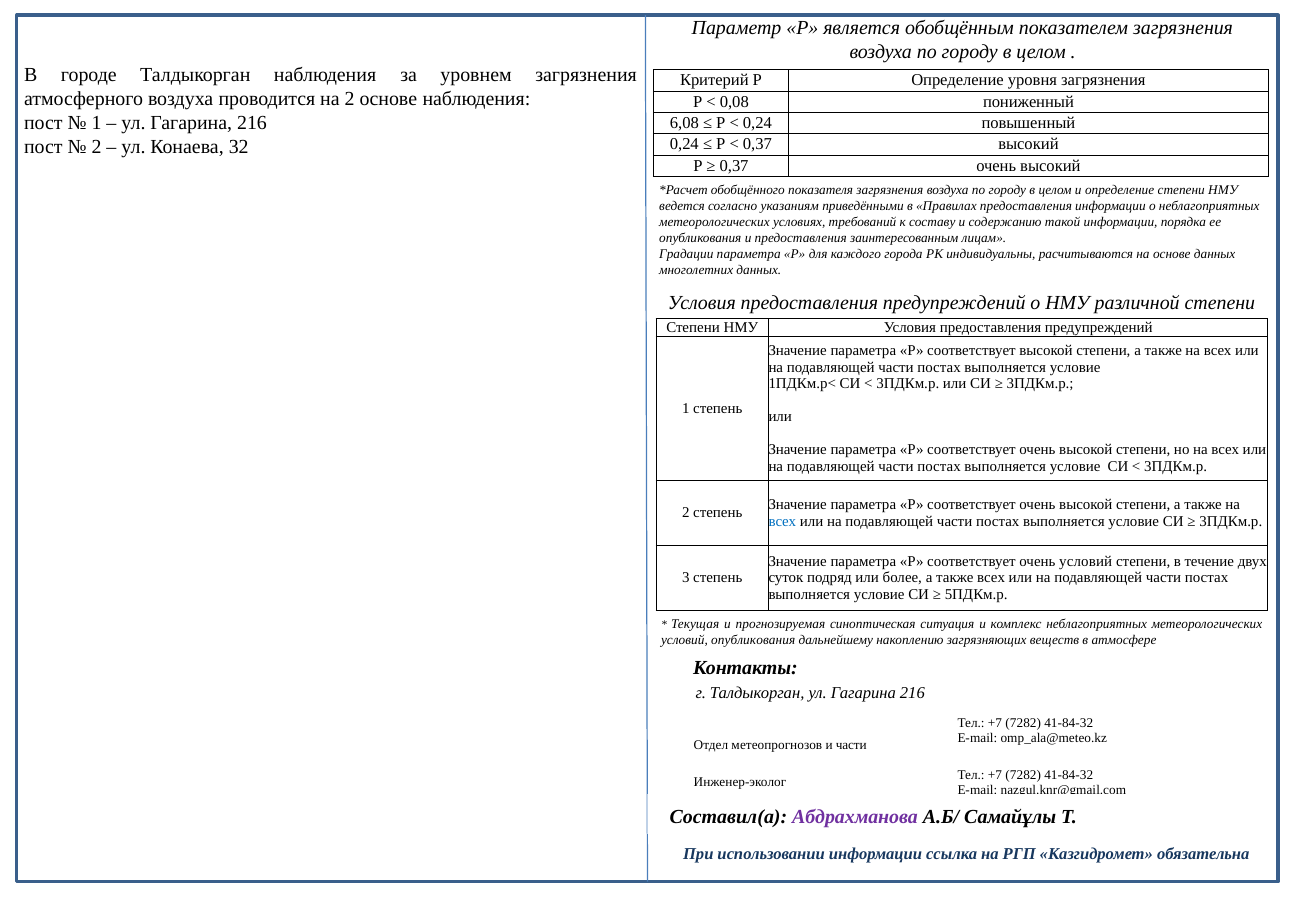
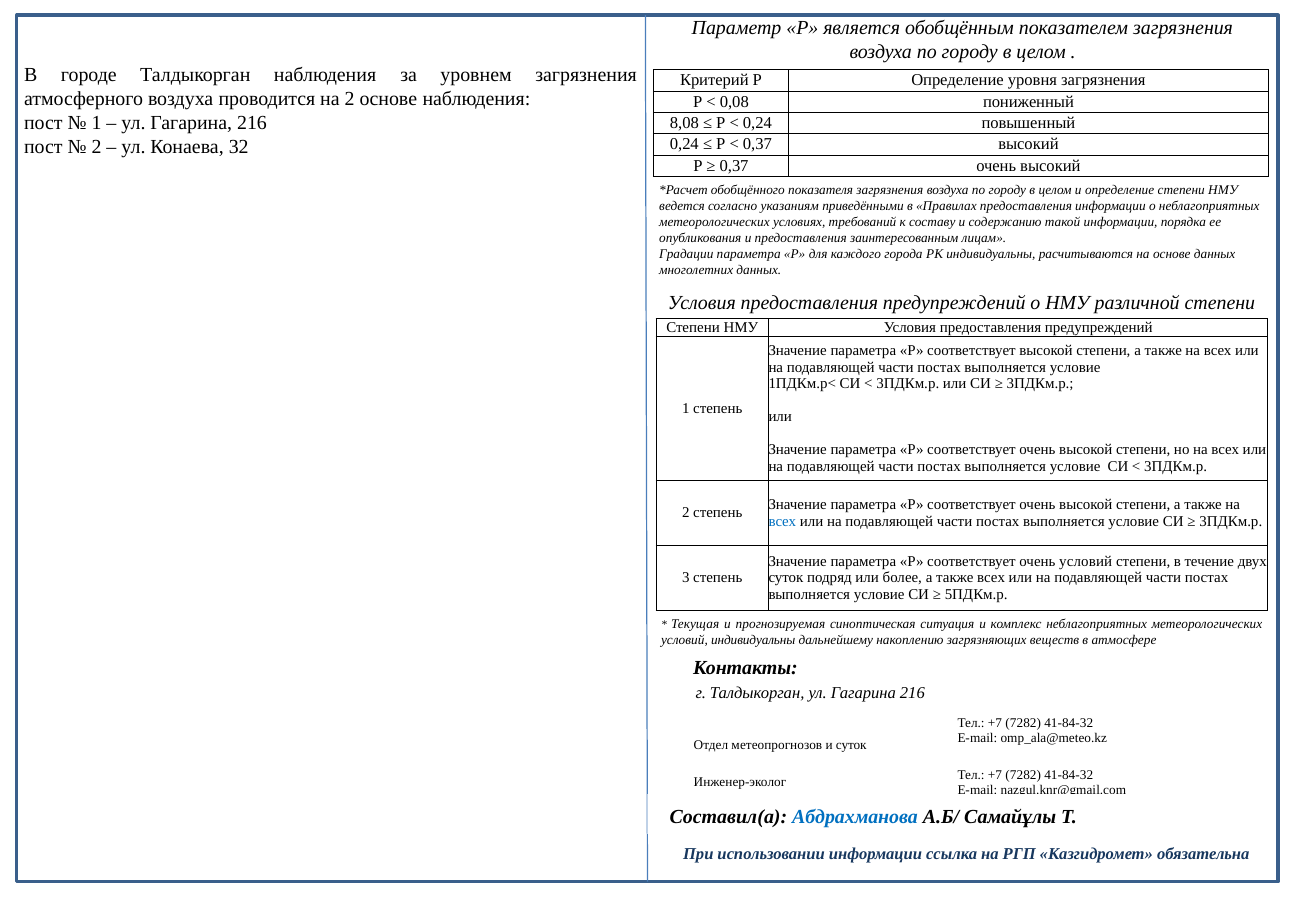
6,08: 6,08 -> 8,08
условий опубликования: опубликования -> индивидуальны
и части: части -> суток
Абдрахманова colour: purple -> blue
